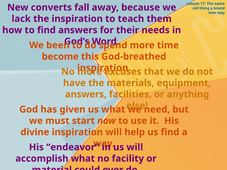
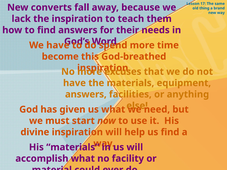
We been: been -> have
His endeavor: endeavor -> materials
